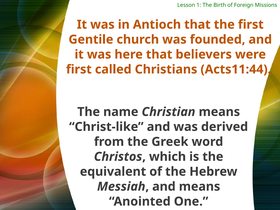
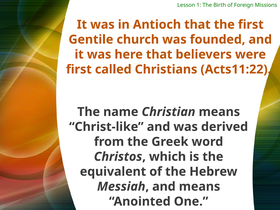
Acts11:44: Acts11:44 -> Acts11:22
